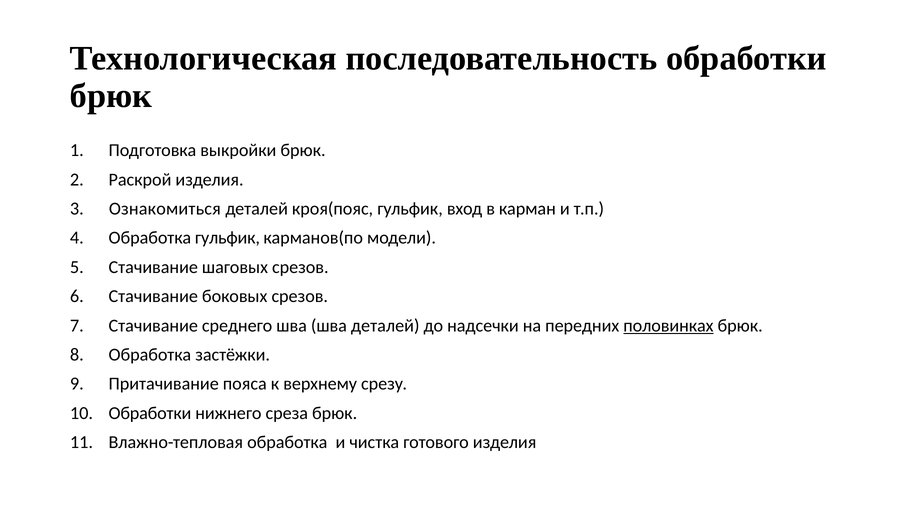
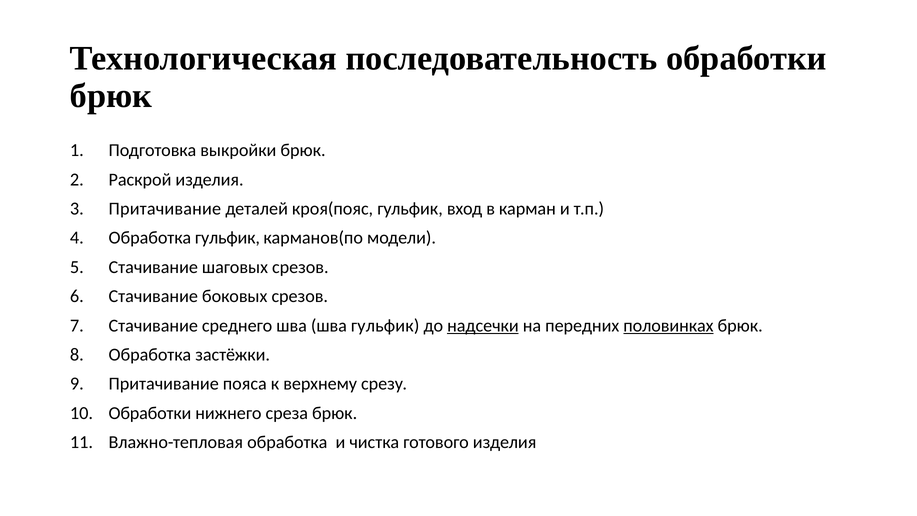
Ознакомиться at (165, 209): Ознакомиться -> Притачивание
шва деталей: деталей -> гульфик
надсечки underline: none -> present
